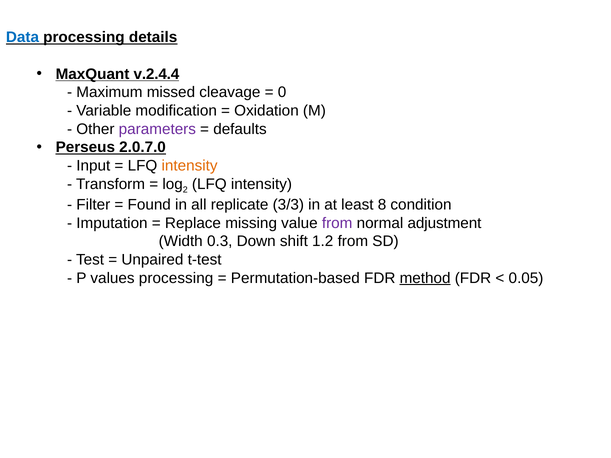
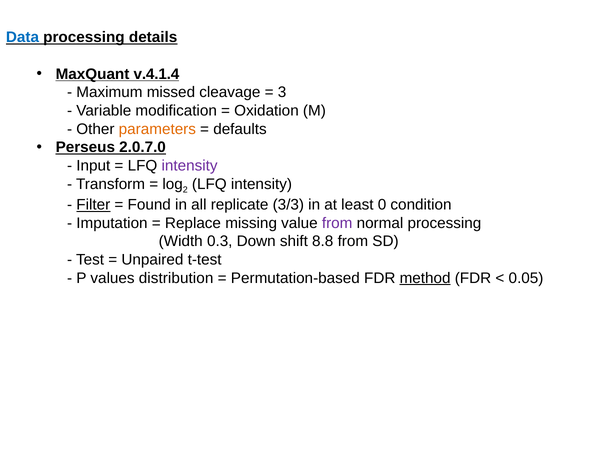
v.2.4.4: v.2.4.4 -> v.4.1.4
0: 0 -> 3
parameters colour: purple -> orange
intensity at (190, 166) colour: orange -> purple
Filter underline: none -> present
8: 8 -> 0
normal adjustment: adjustment -> processing
1.2: 1.2 -> 8.8
values processing: processing -> distribution
